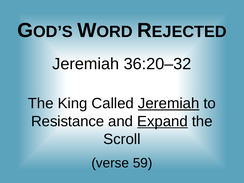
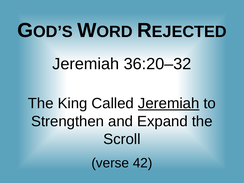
Resistance: Resistance -> Strengthen
Expand underline: present -> none
59: 59 -> 42
